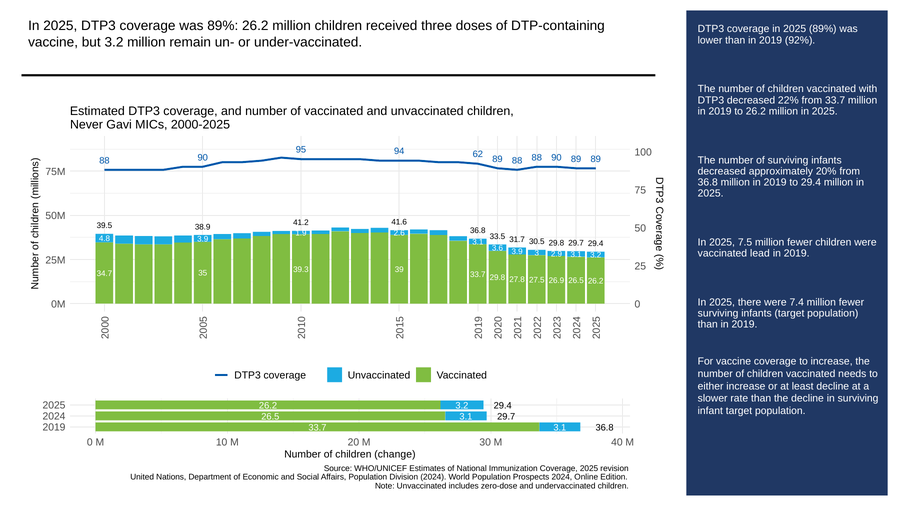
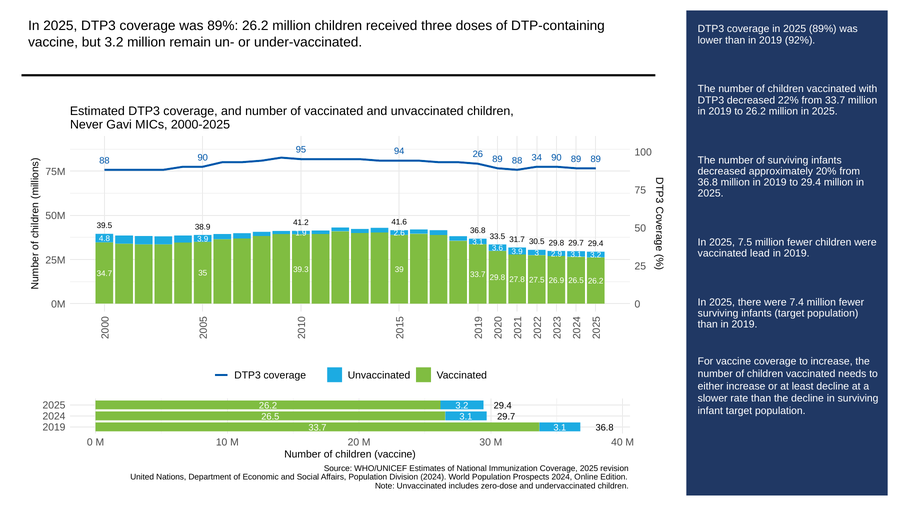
62: 62 -> 26
88 88: 88 -> 34
children change: change -> vaccine
